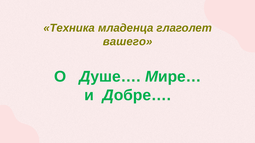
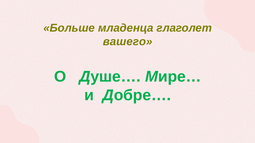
Техника: Техника -> Больше
